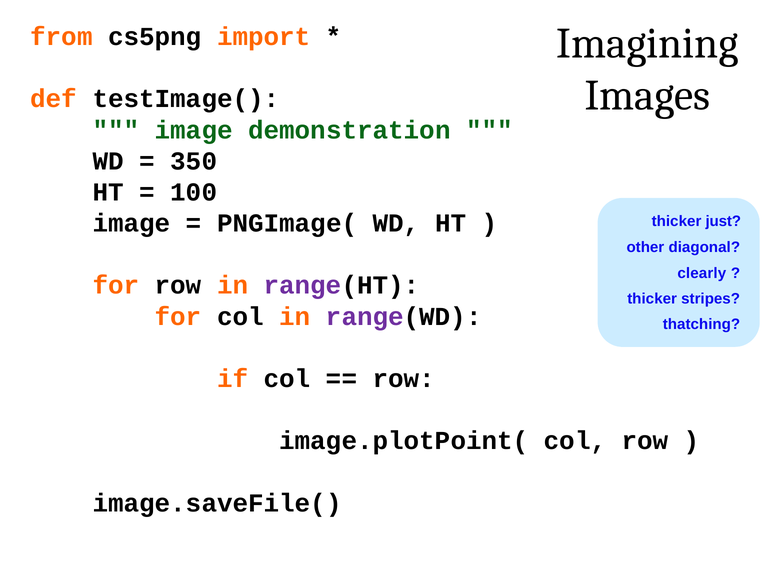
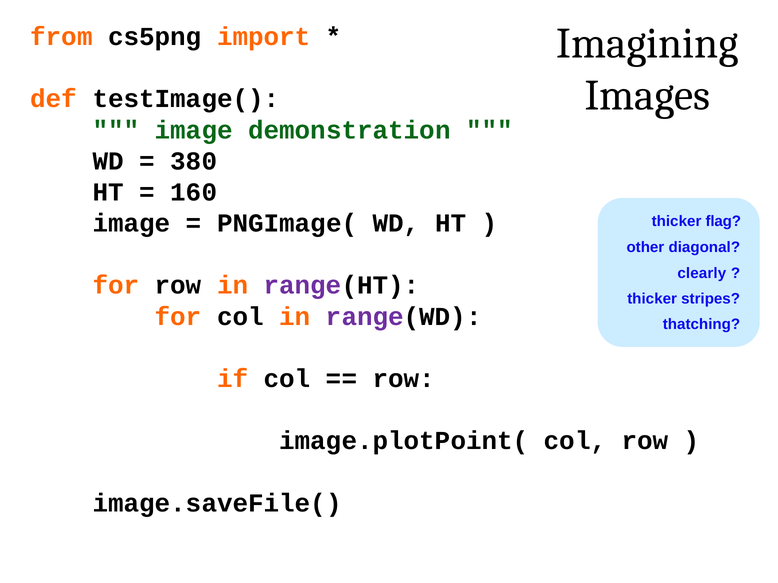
350: 350 -> 380
100: 100 -> 160
just: just -> flag
